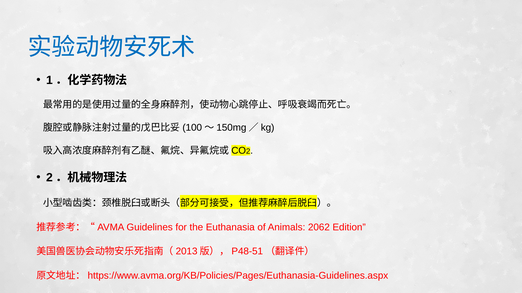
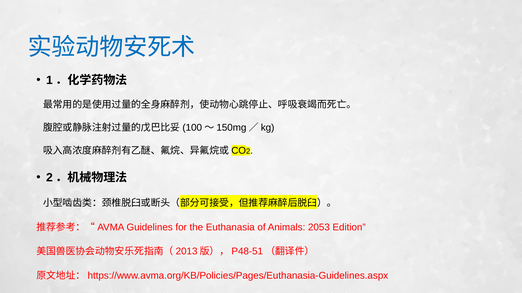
2062: 2062 -> 2053
